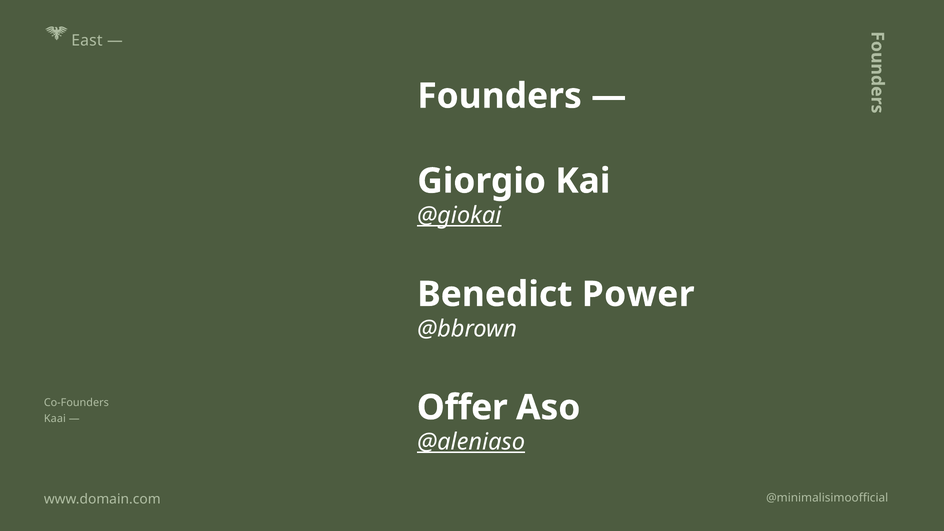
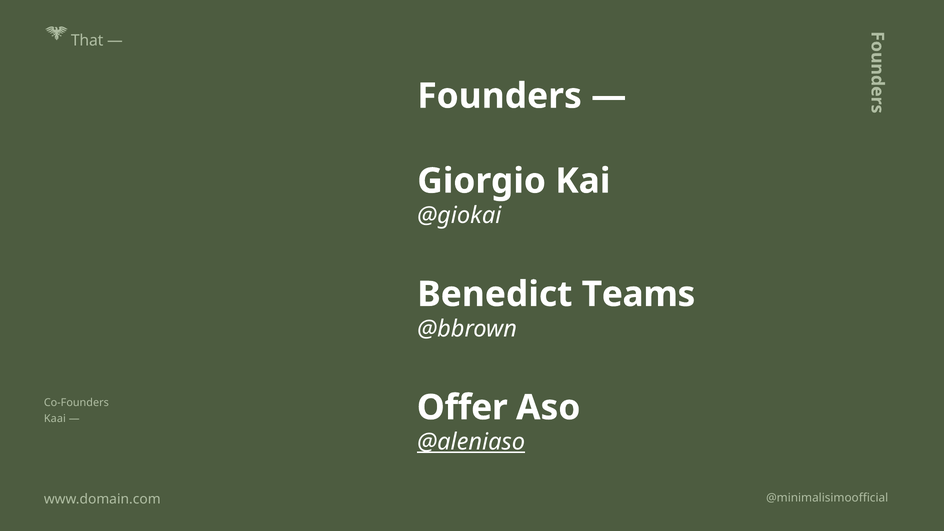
East: East -> That
@giokai underline: present -> none
Power: Power -> Teams
